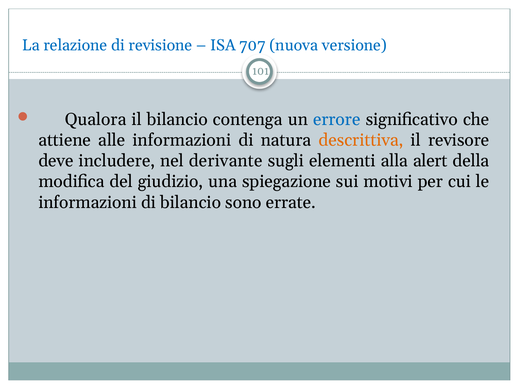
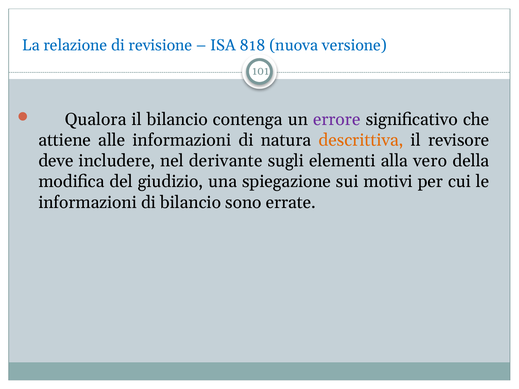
707: 707 -> 818
errore colour: blue -> purple
alert: alert -> vero
